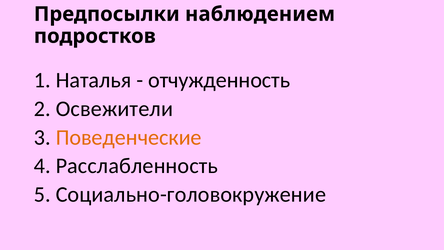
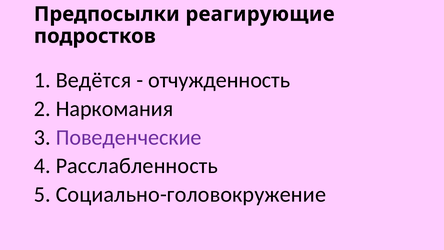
наблюдением: наблюдением -> реагирующие
Наталья: Наталья -> Ведётся
Освежители: Освежители -> Наркомания
Поведенческие colour: orange -> purple
